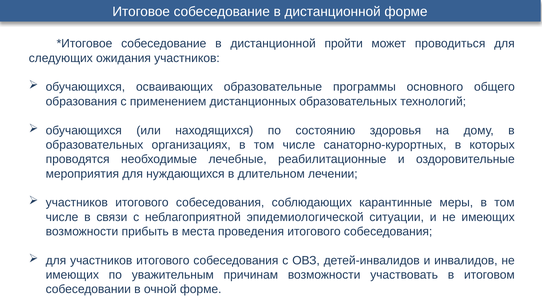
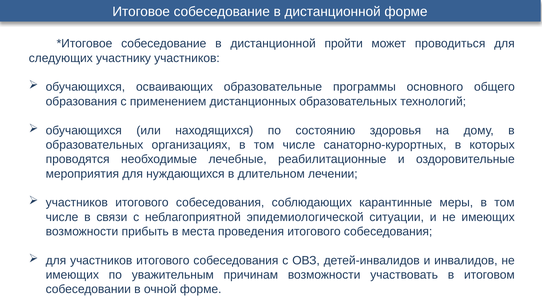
ожидания: ожидания -> участнику
